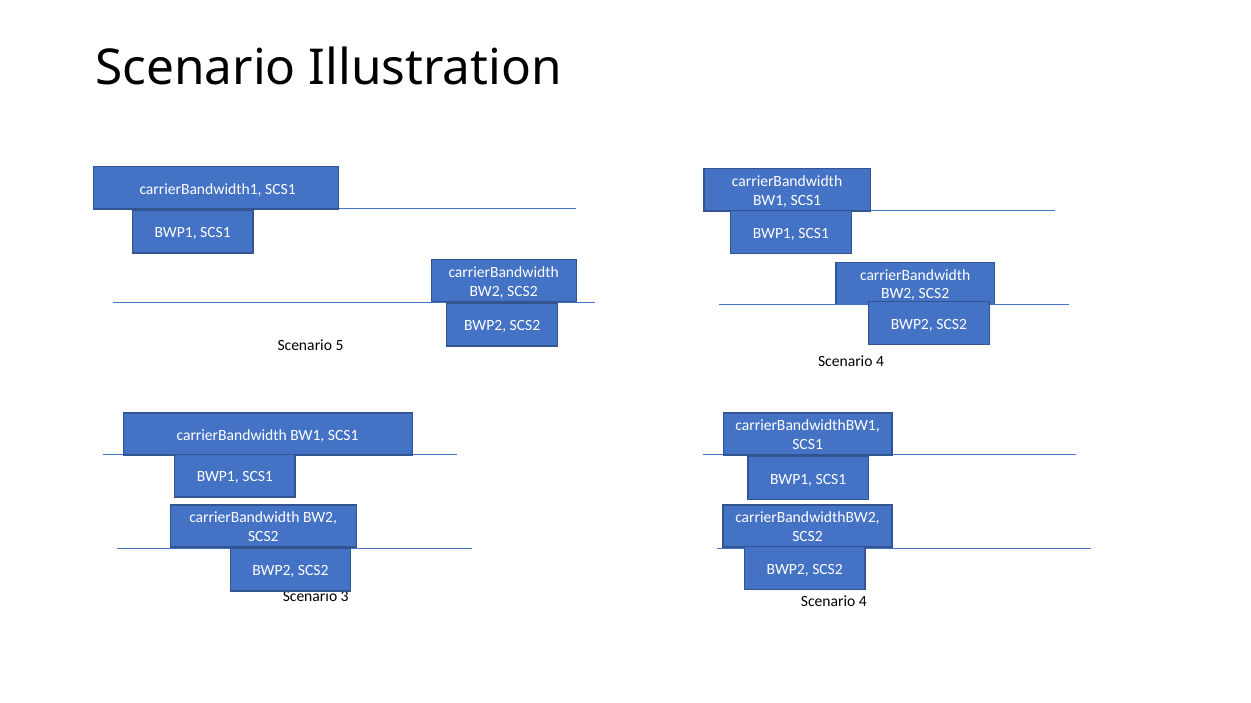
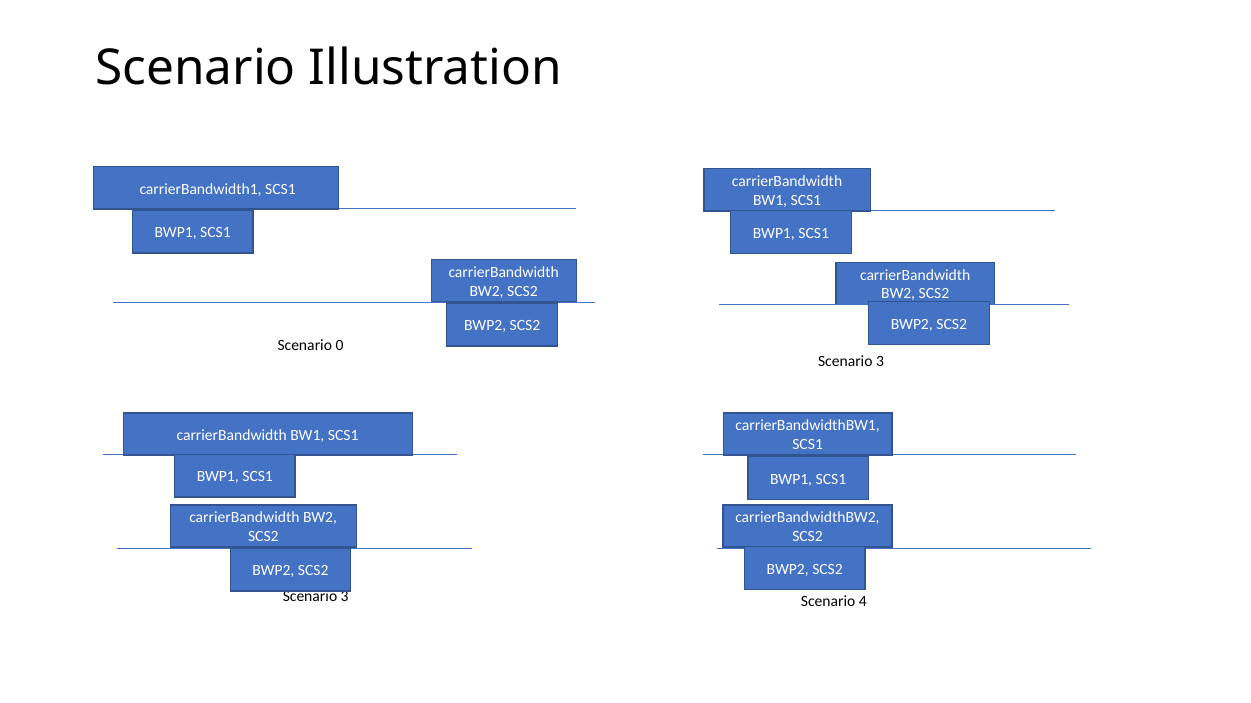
5: 5 -> 0
4 at (880, 362): 4 -> 3
